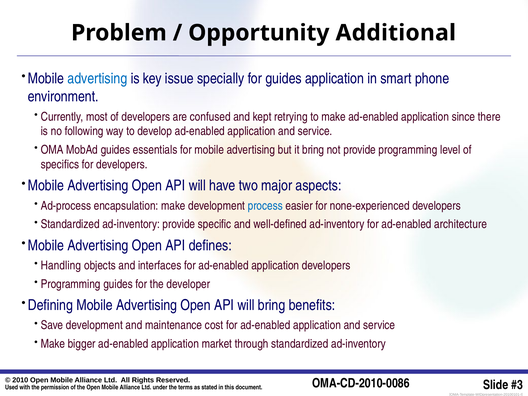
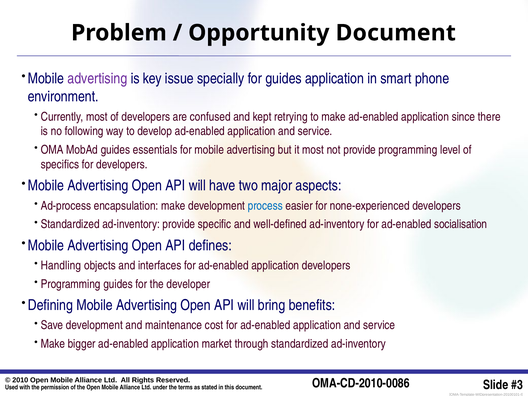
Opportunity Additional: Additional -> Document
advertising at (97, 79) colour: blue -> purple
it bring: bring -> most
architecture: architecture -> socialisation
